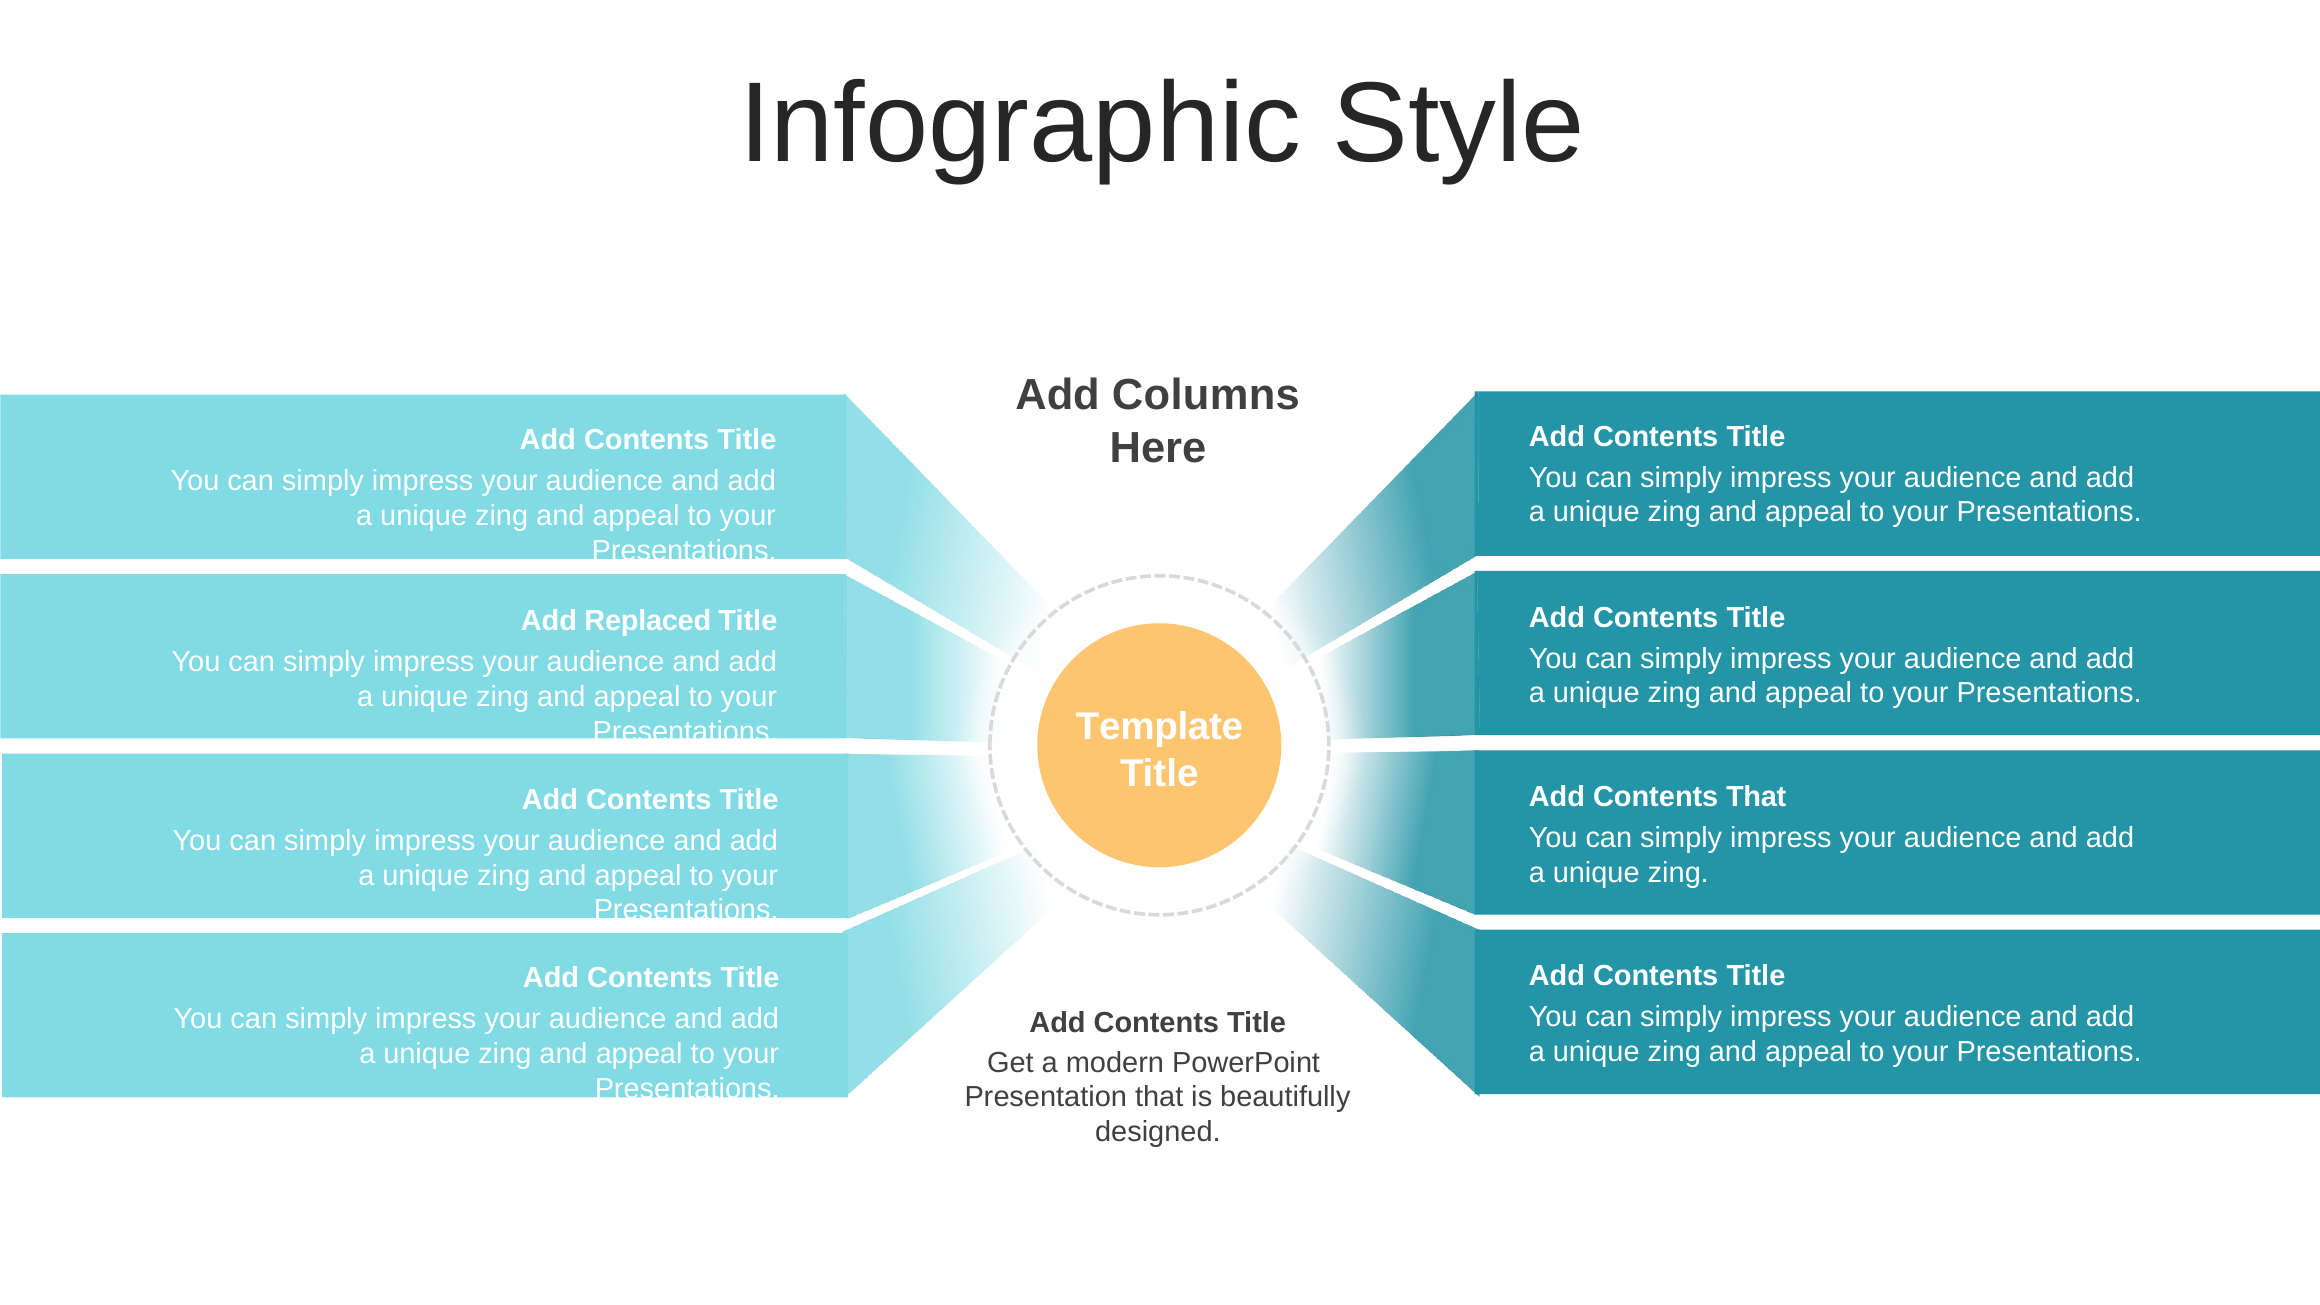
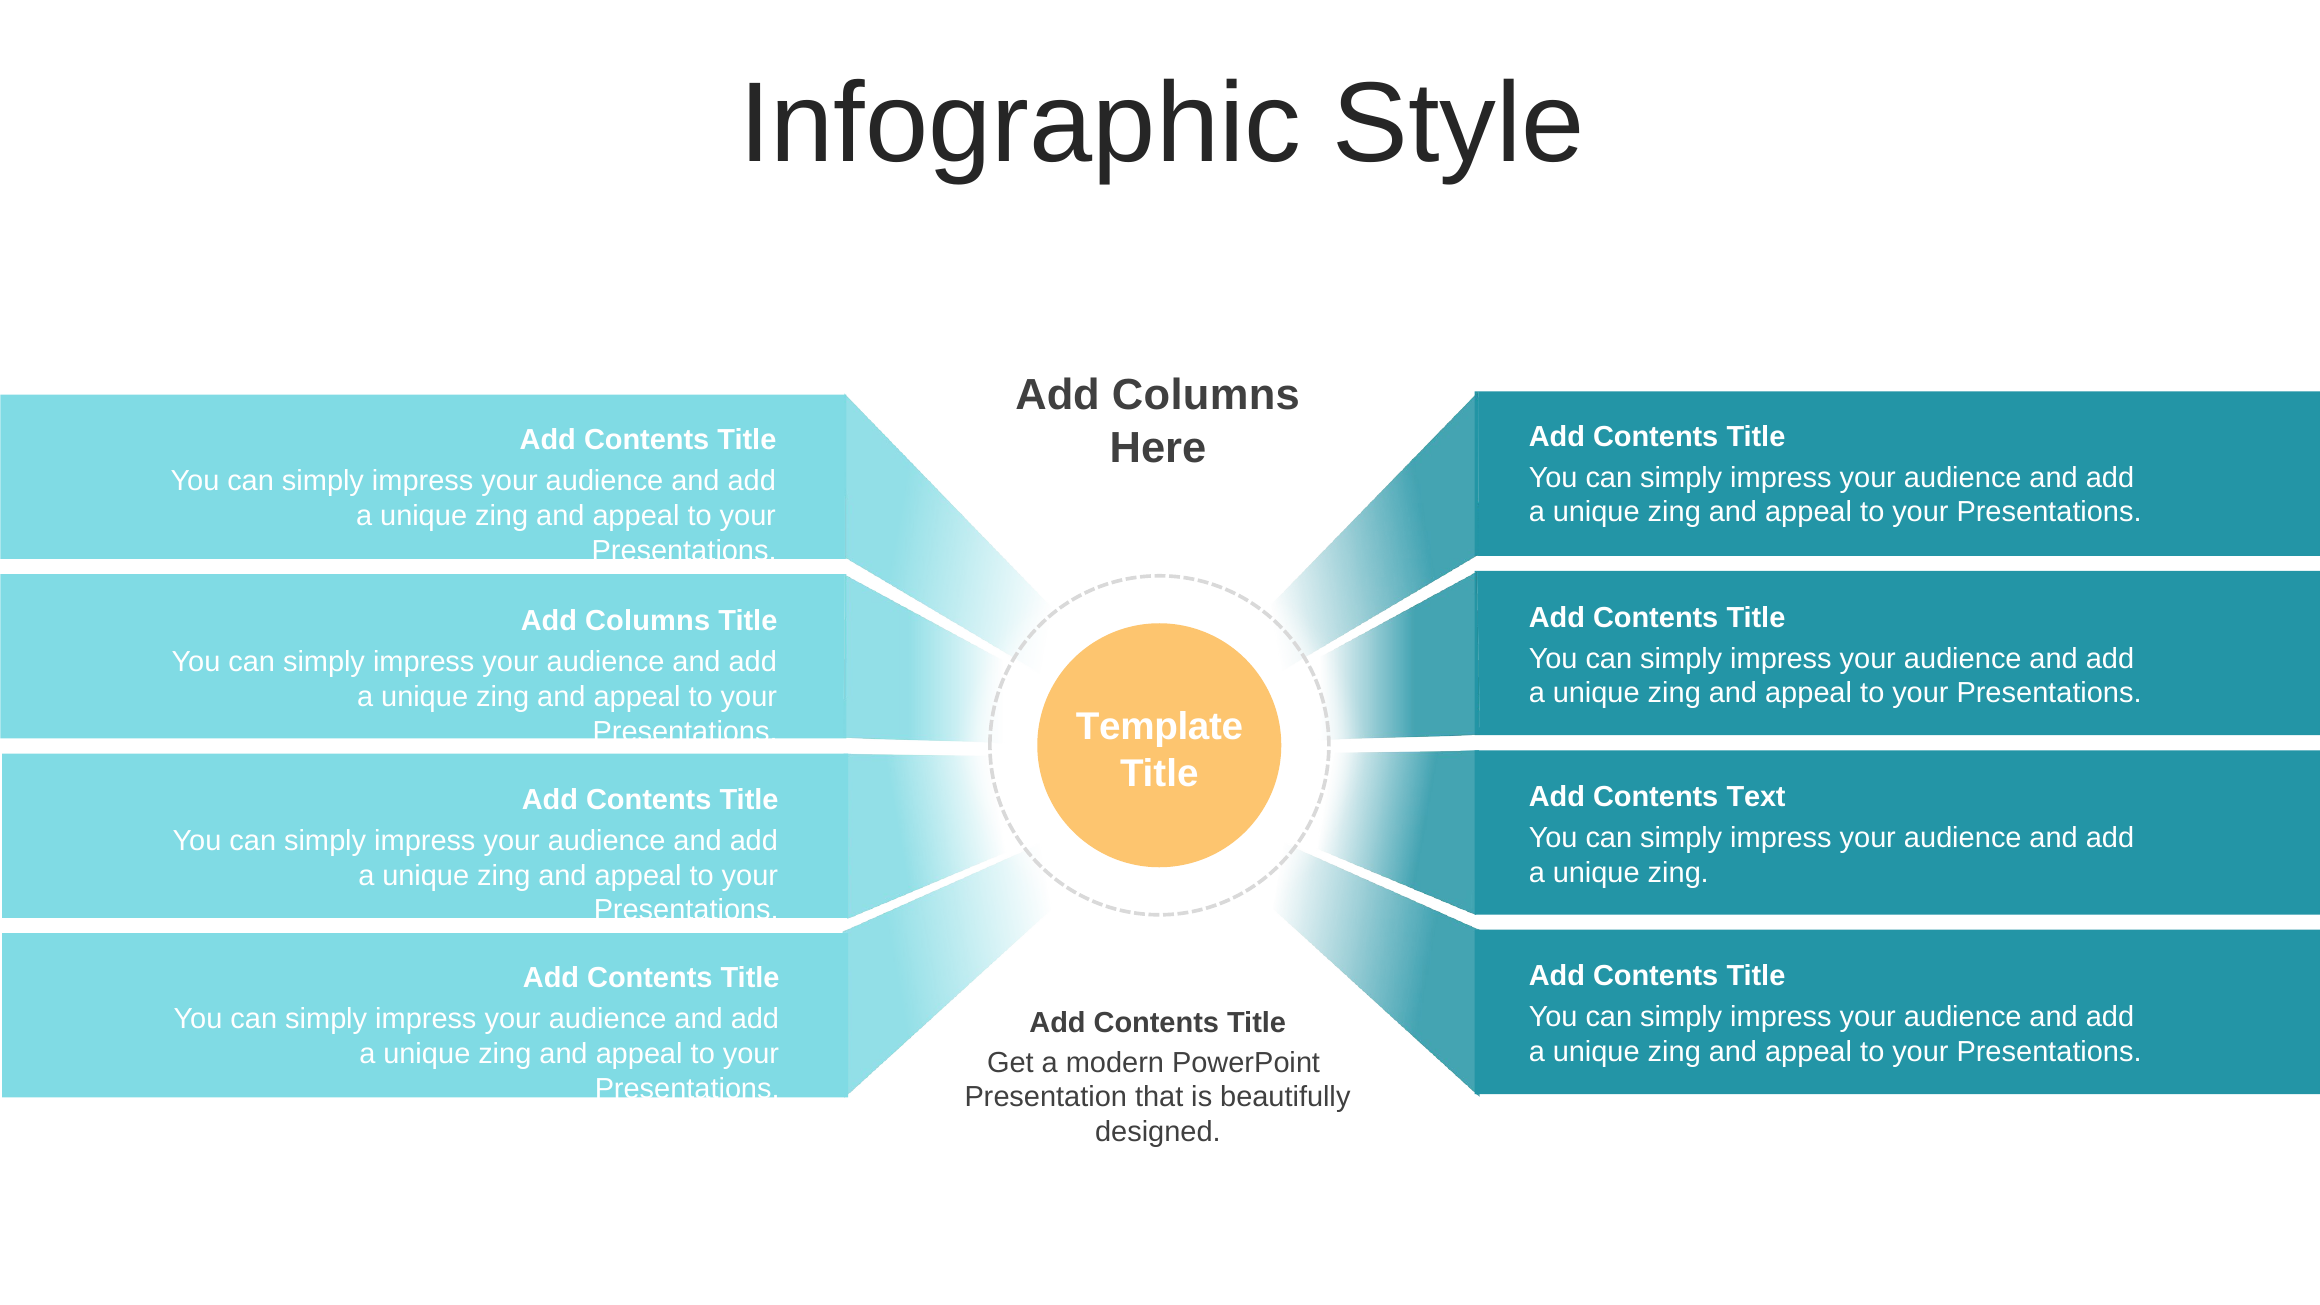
Replaced at (648, 621): Replaced -> Columns
Contents That: That -> Text
